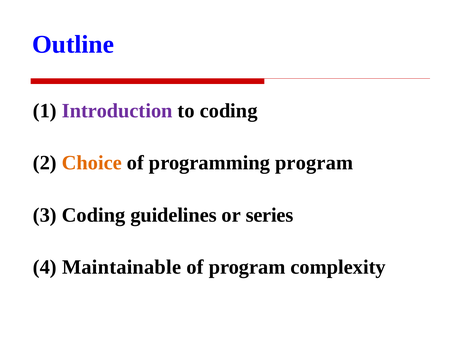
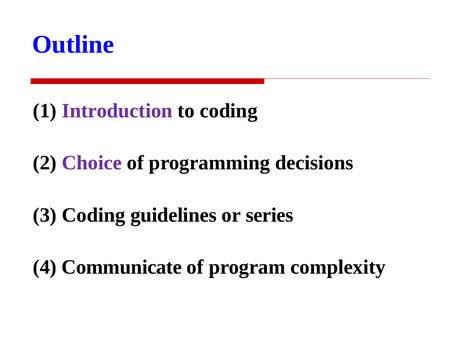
Choice colour: orange -> purple
programming program: program -> decisions
Maintainable: Maintainable -> Communicate
